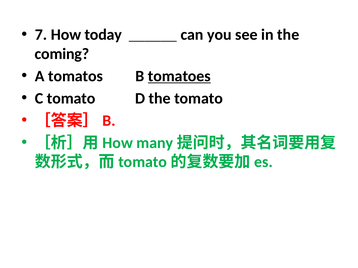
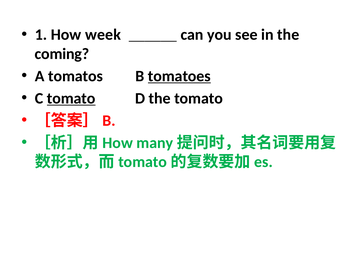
7: 7 -> 1
today: today -> week
tomato at (71, 98) underline: none -> present
